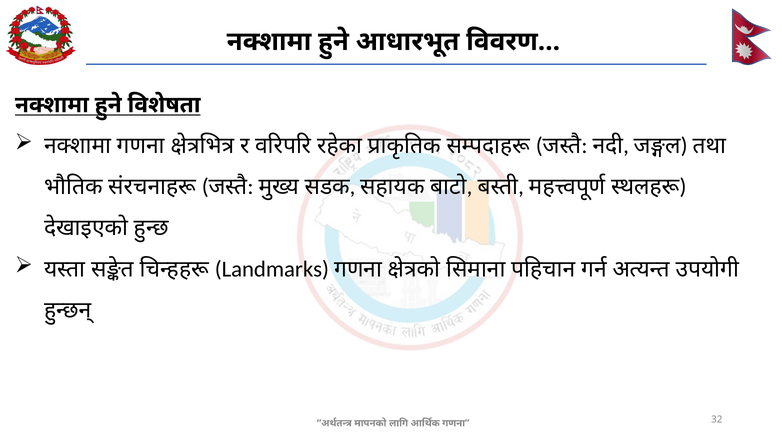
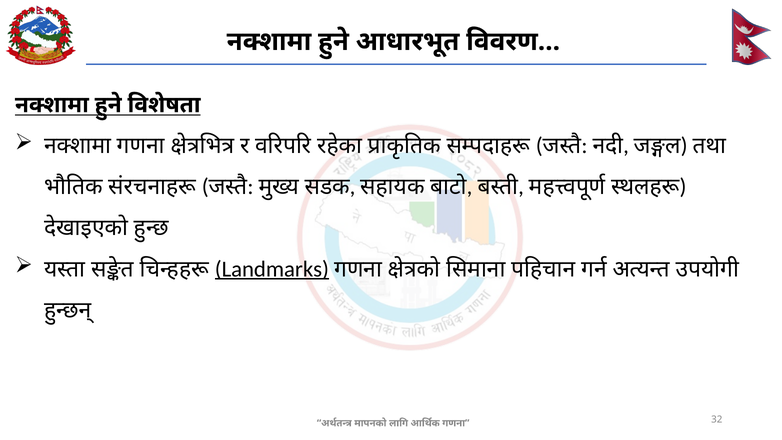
Landmarks underline: none -> present
